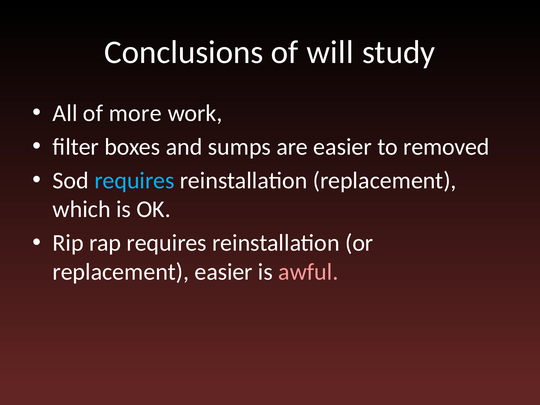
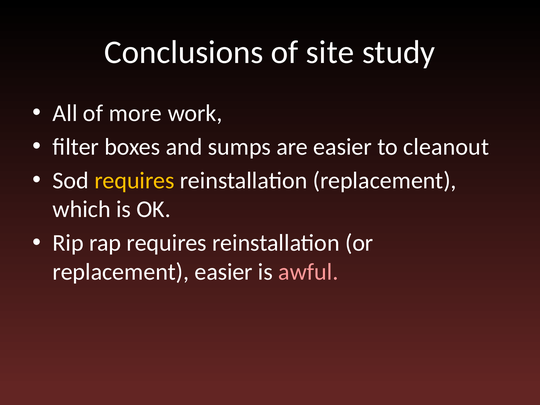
will: will -> site
removed: removed -> cleanout
requires at (134, 181) colour: light blue -> yellow
